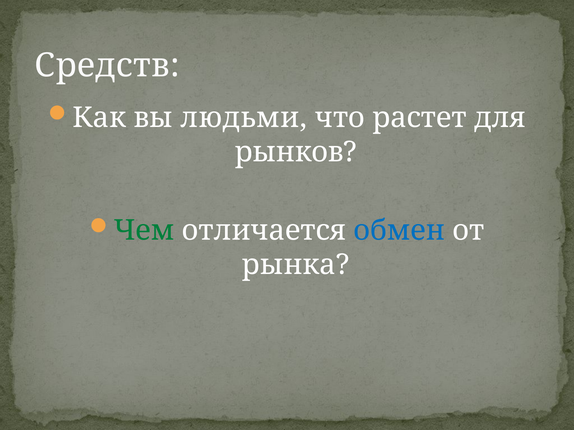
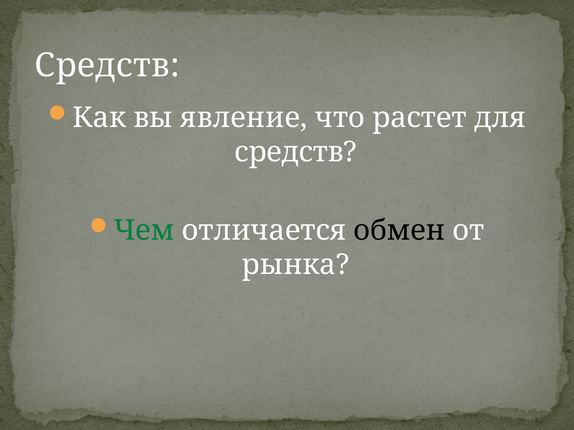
людьми: людьми -> явление
рынков at (296, 152): рынков -> средств
обмен colour: blue -> black
